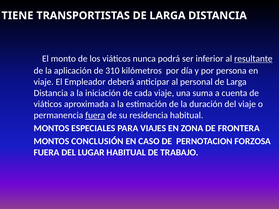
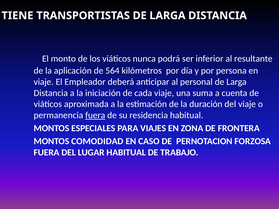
resultante underline: present -> none
310: 310 -> 564
CONCLUSIÓN: CONCLUSIÓN -> COMODIDAD
